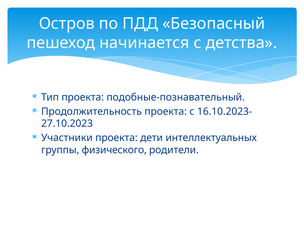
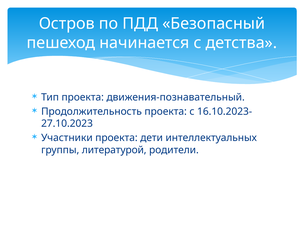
подобные-познавательный: подобные-познавательный -> движения-познавательный
физического: физического -> литературой
